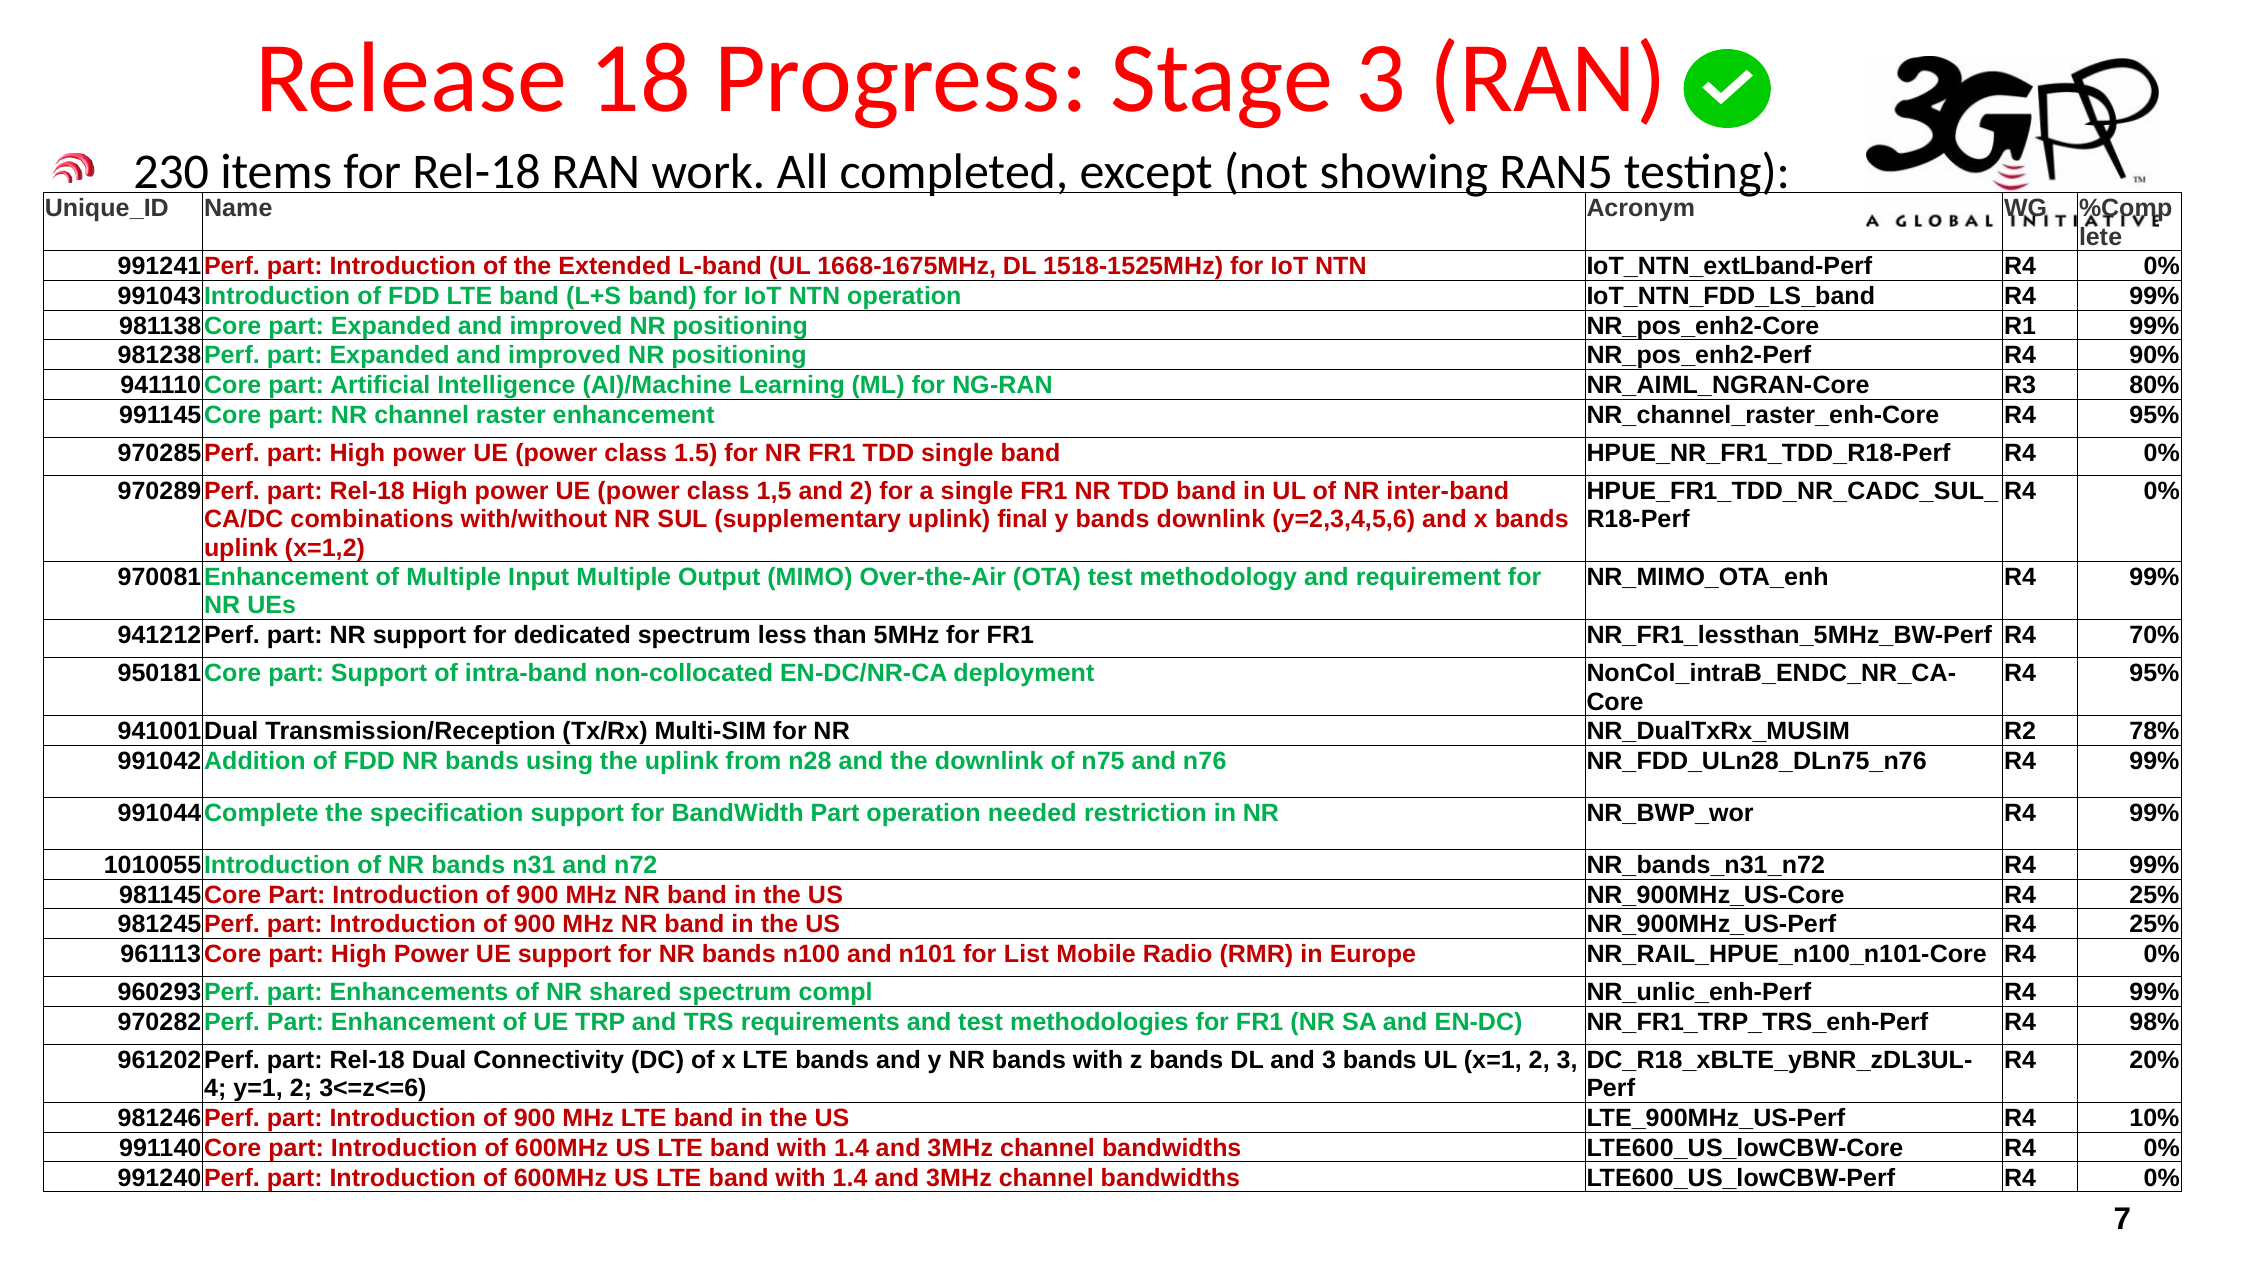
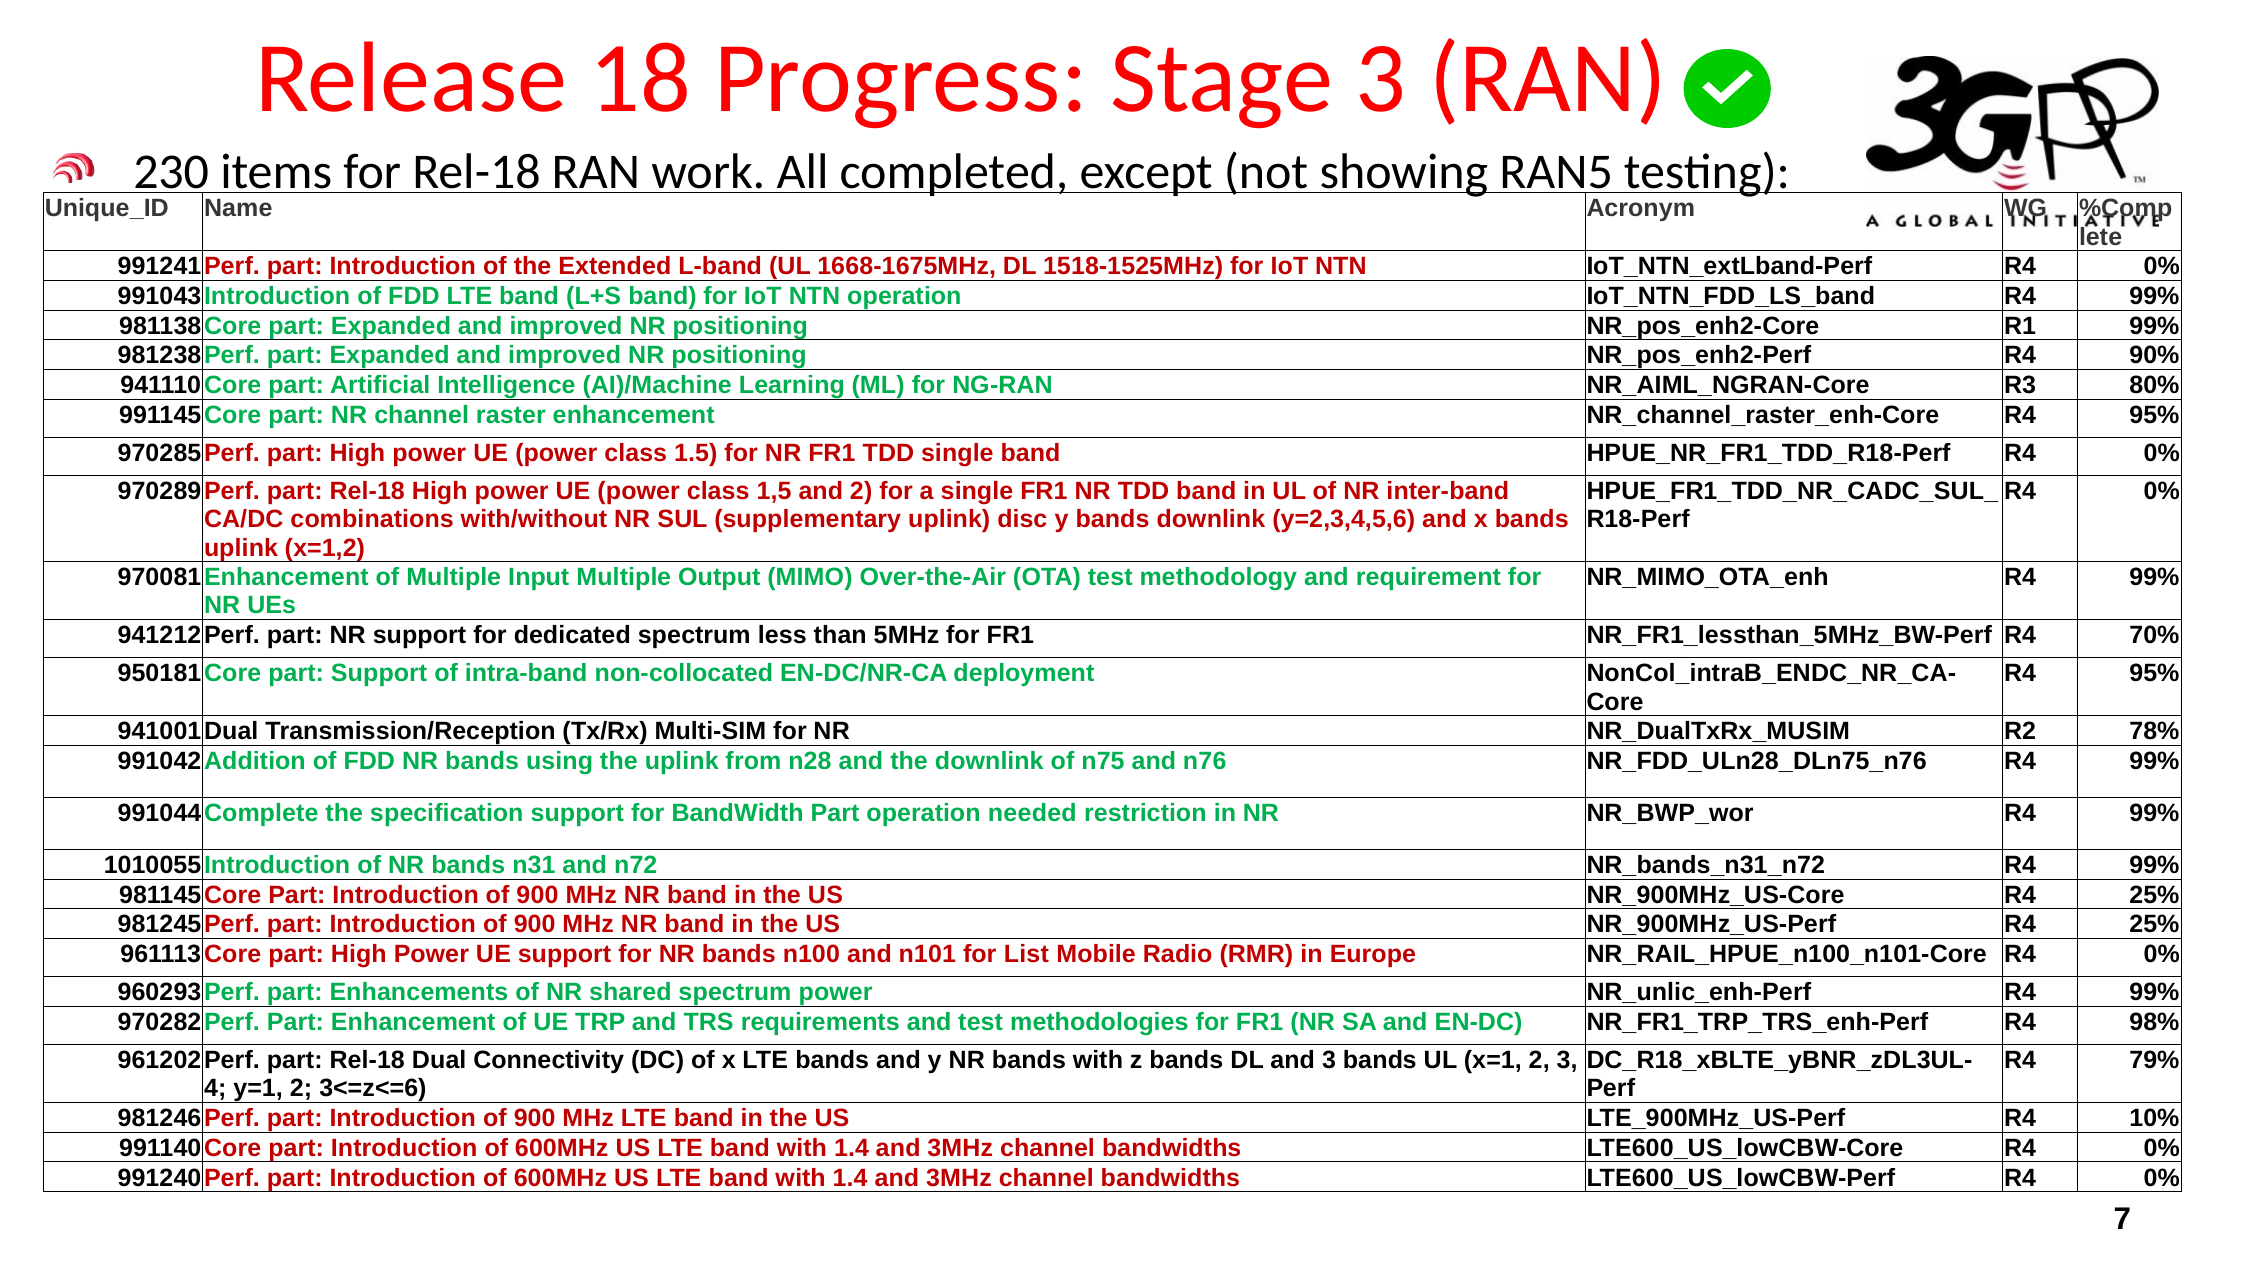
final: final -> disc
spectrum compl: compl -> power
20%: 20% -> 79%
